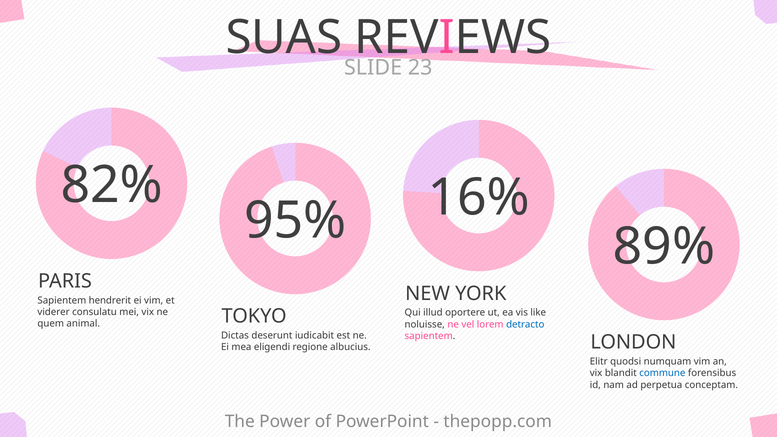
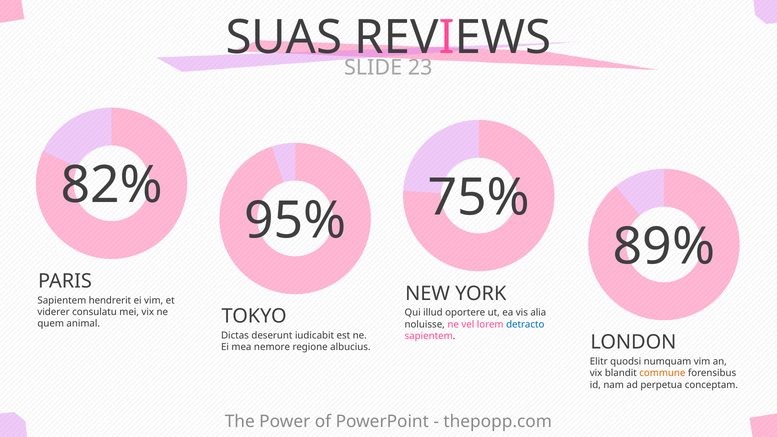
16%: 16% -> 75%
like: like -> alia
eligendi: eligendi -> nemore
commune colour: blue -> orange
